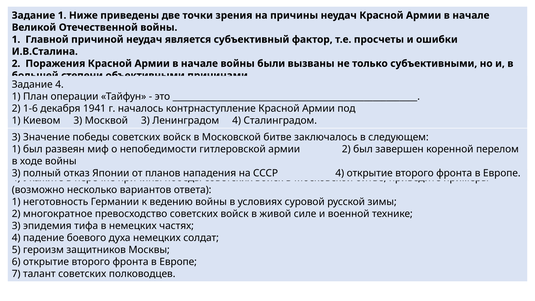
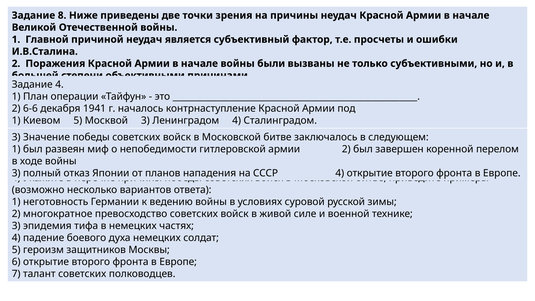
Задание 1: 1 -> 8
1-6: 1-6 -> 6-6
Киевом 3: 3 -> 5
